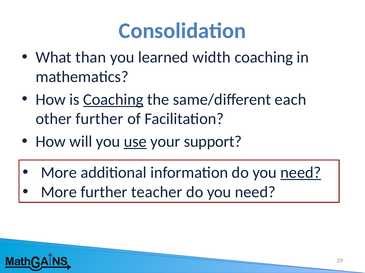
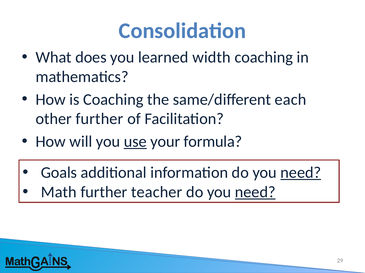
than: than -> does
Coaching at (113, 100) underline: present -> none
support: support -> formula
More at (59, 173): More -> Goals
More at (59, 193): More -> Math
need at (255, 193) underline: none -> present
